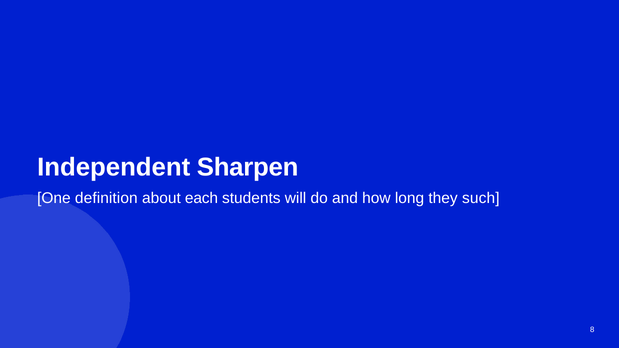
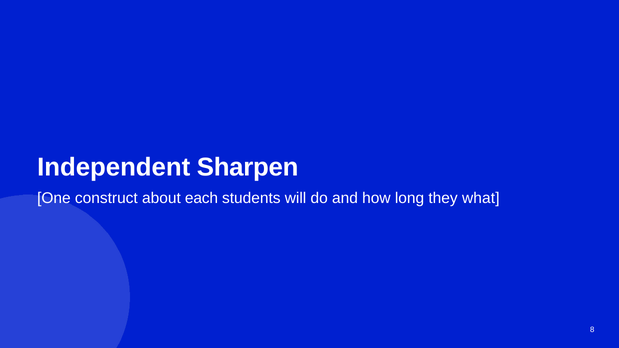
definition: definition -> construct
such: such -> what
